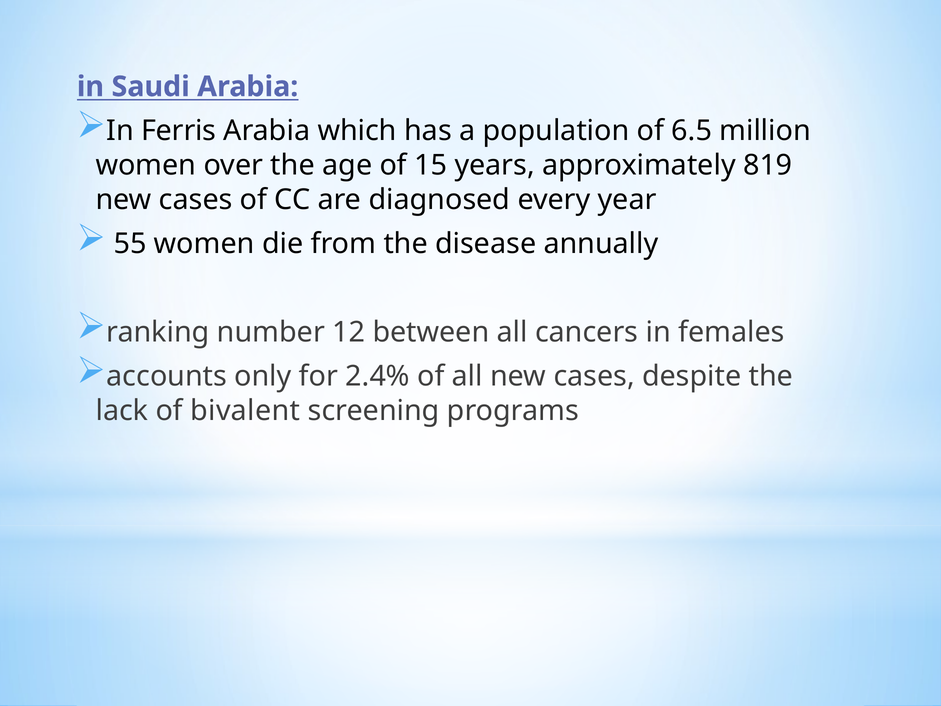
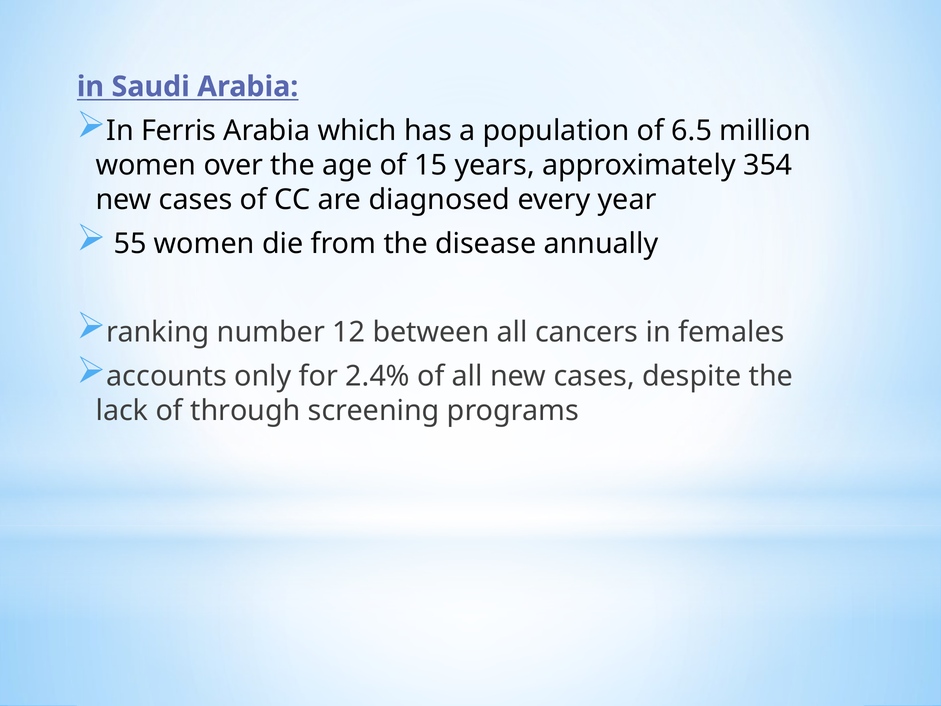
819: 819 -> 354
bivalent: bivalent -> through
